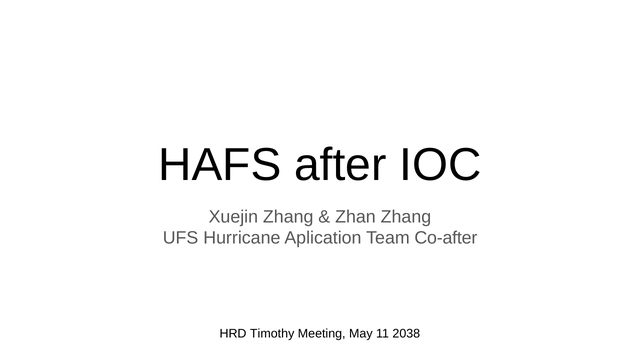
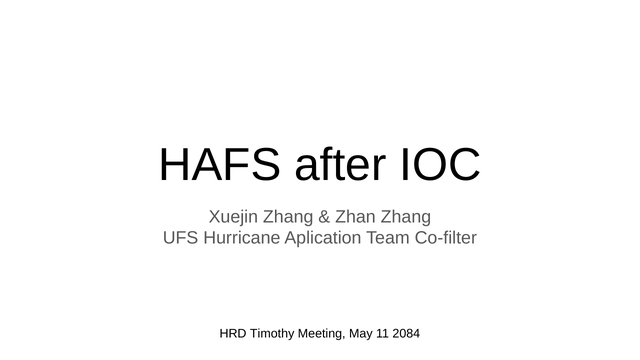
Co-after: Co-after -> Co-filter
2038: 2038 -> 2084
